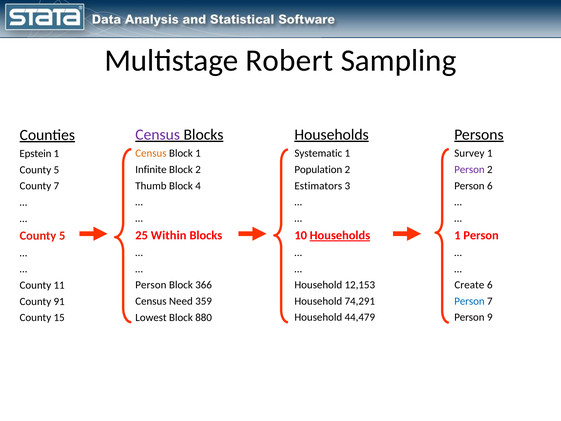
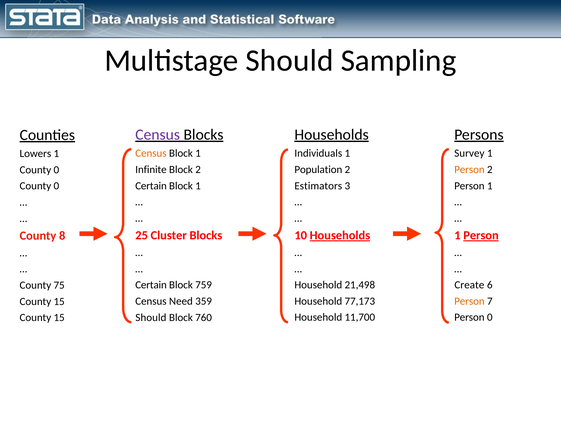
Multistage Robert: Robert -> Should
Systematic: Systematic -> Individuals
Epstein: Epstein -> Lowers
Person at (469, 169) colour: purple -> orange
5 at (56, 170): 5 -> 0
Thumb at (151, 186): Thumb -> Certain
4 at (198, 186): 4 -> 1
Person 6: 6 -> 1
7 at (56, 186): 7 -> 0
Within: Within -> Cluster
Person at (481, 235) underline: none -> present
5 at (62, 236): 5 -> 8
Person at (151, 285): Person -> Certain
366: 366 -> 759
12,153: 12,153 -> 21,498
11: 11 -> 75
74,291: 74,291 -> 77,173
Person at (469, 301) colour: blue -> orange
91 at (59, 301): 91 -> 15
Lowest at (151, 317): Lowest -> Should
880: 880 -> 760
44,479: 44,479 -> 11,700
Person 9: 9 -> 0
